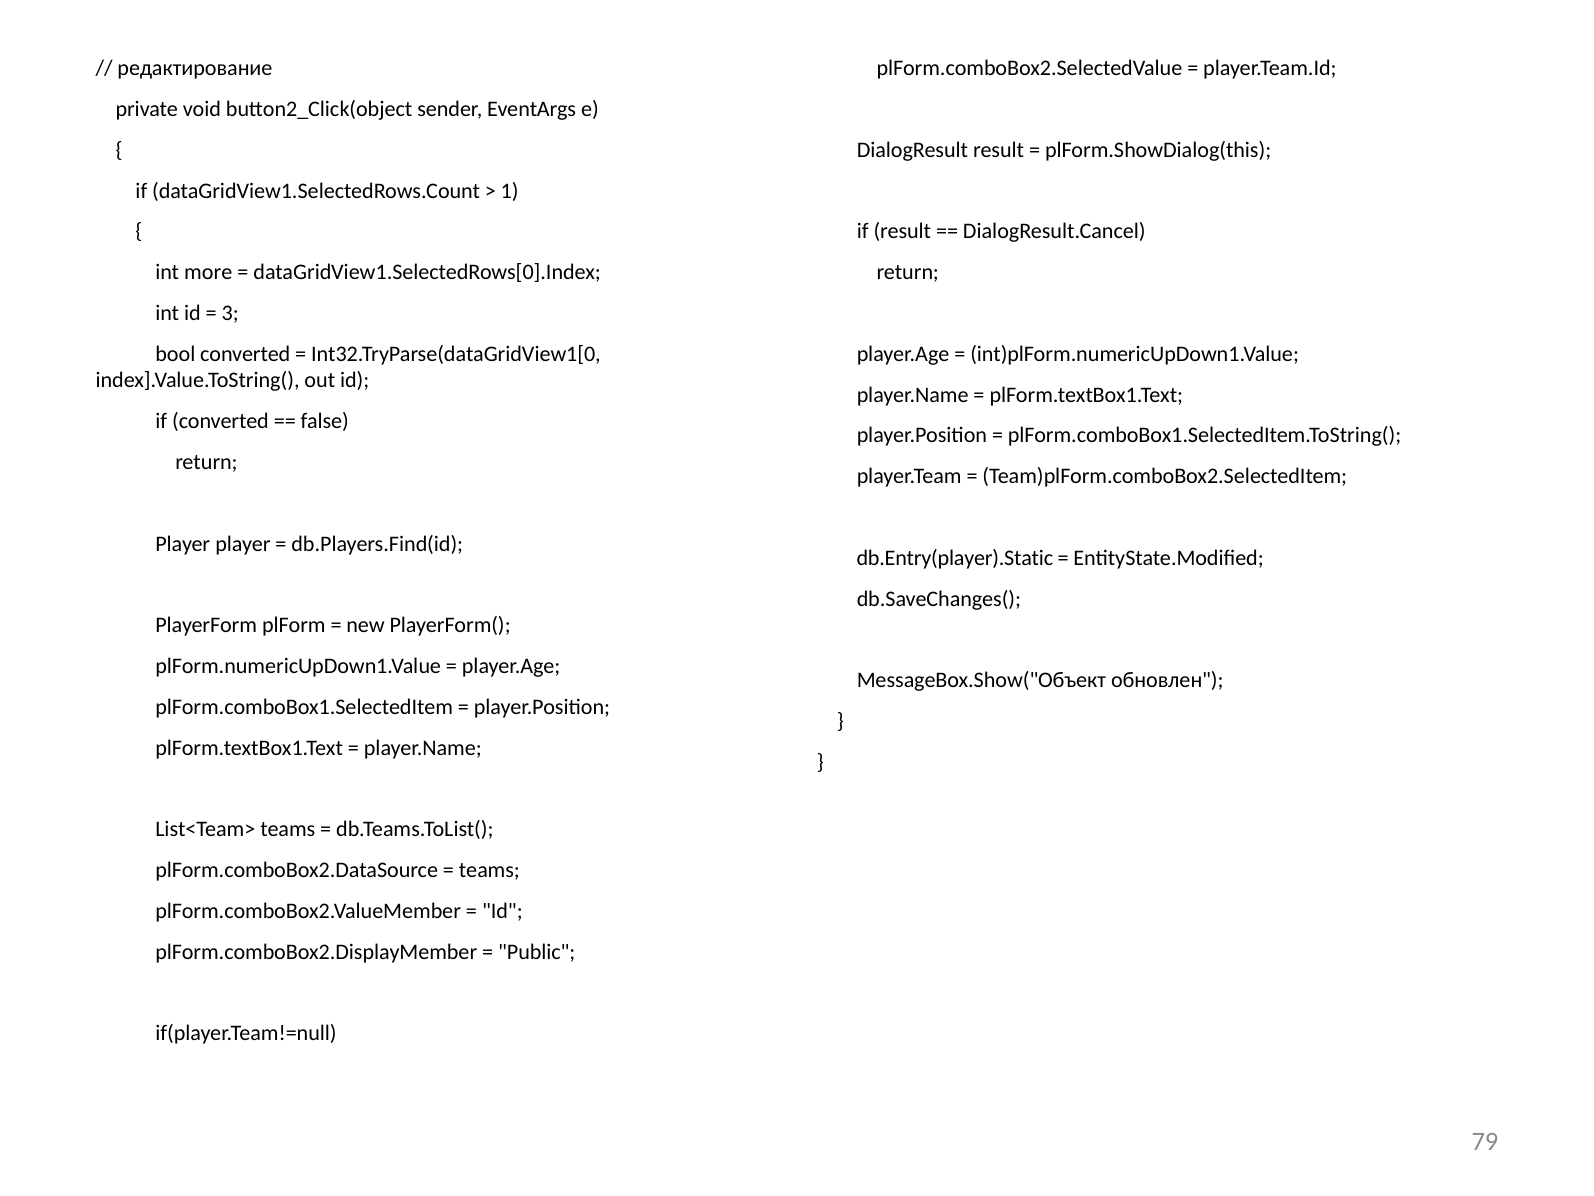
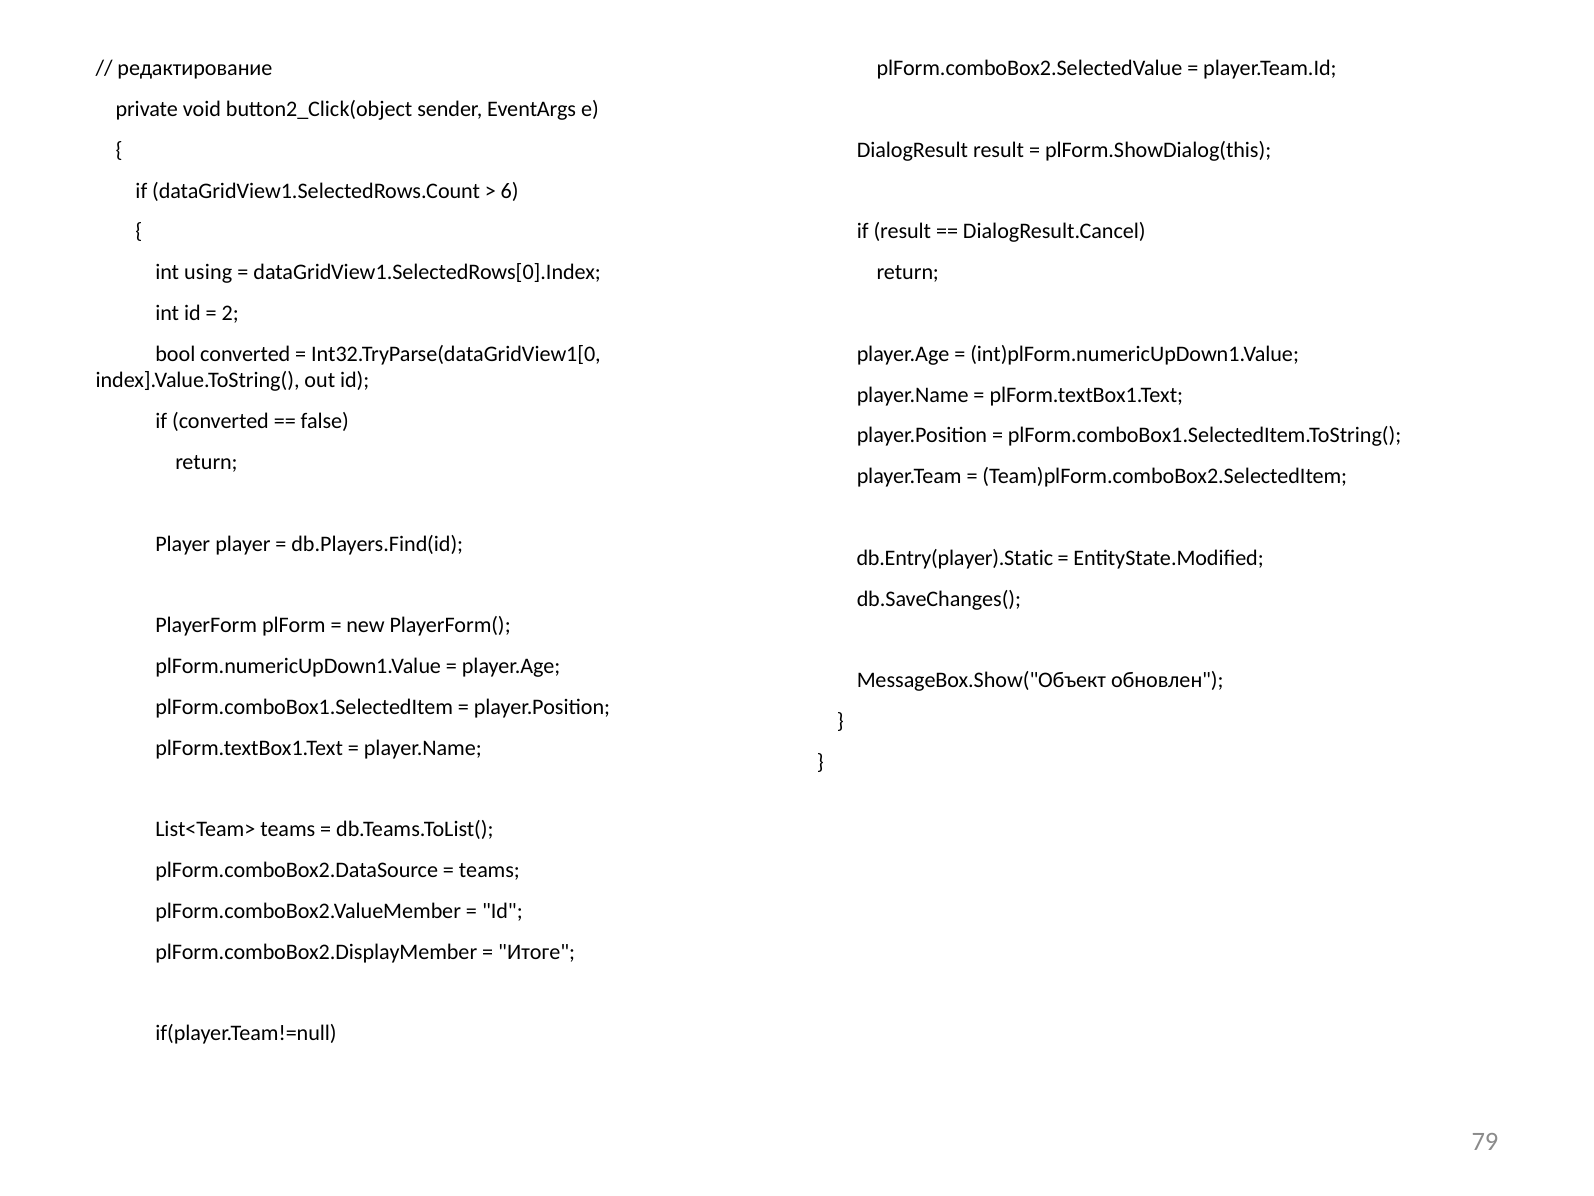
1: 1 -> 6
more: more -> using
3: 3 -> 2
Public: Public -> Итоге
